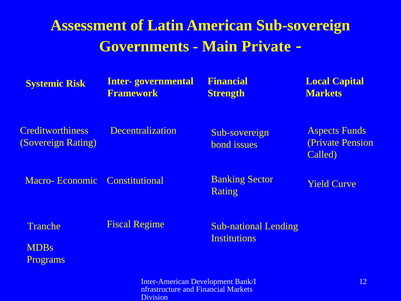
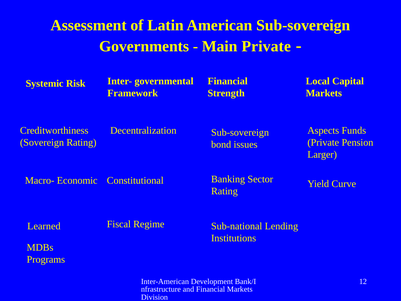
Called: Called -> Larger
Tranche: Tranche -> Learned
